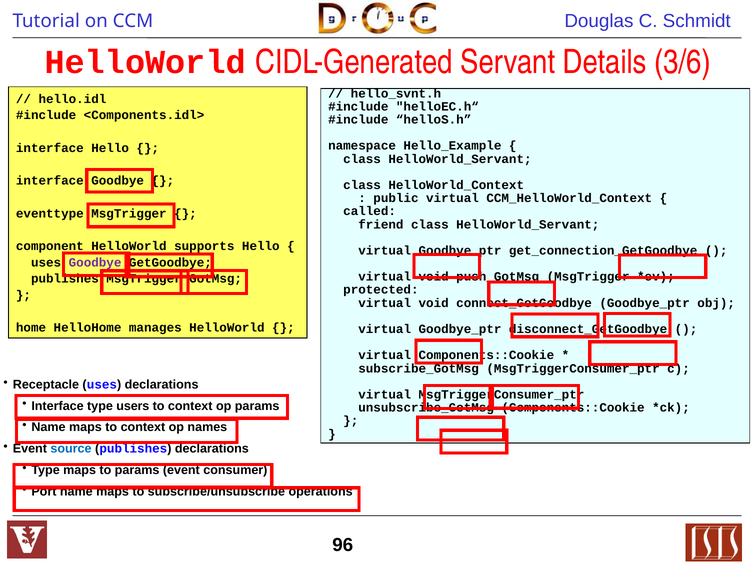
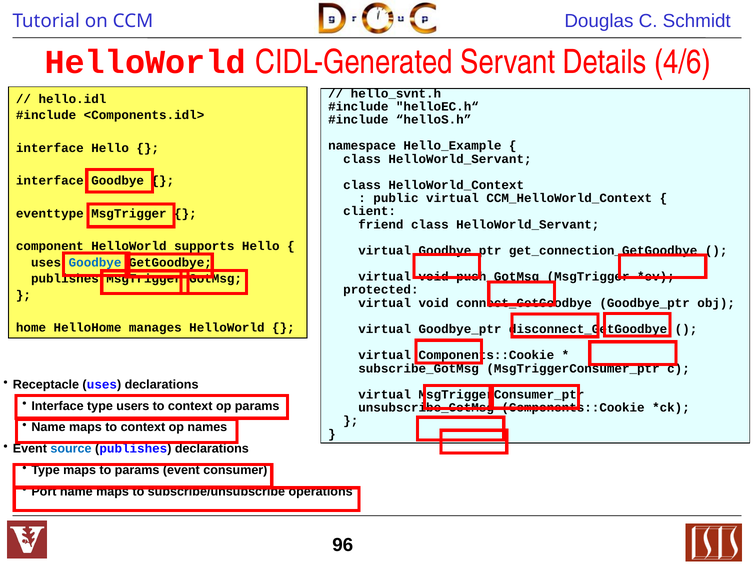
3/6: 3/6 -> 4/6
called: called -> client
Goodbye at (95, 262) colour: purple -> blue
